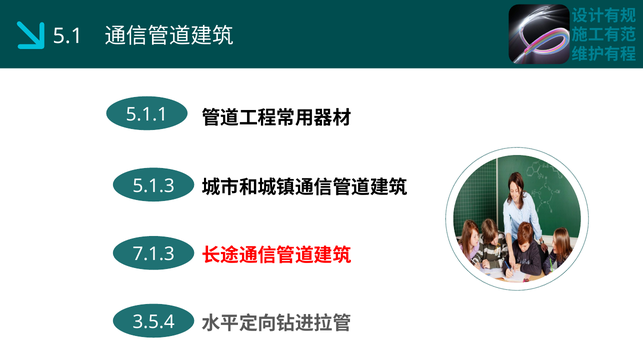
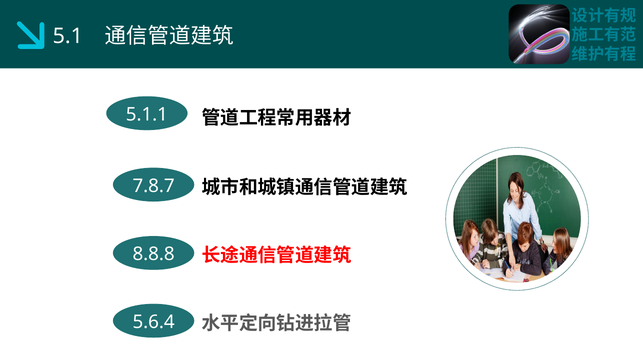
5.1.3: 5.1.3 -> 7.8.7
7.1.3: 7.1.3 -> 8.8.8
3.5.4: 3.5.4 -> 5.6.4
